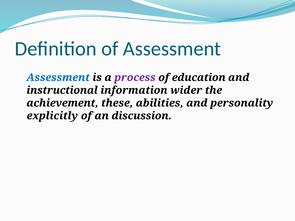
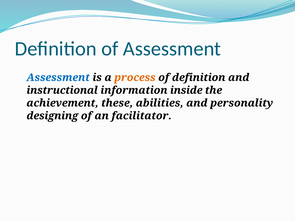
process colour: purple -> orange
of education: education -> definition
wider: wider -> inside
explicitly: explicitly -> designing
discussion: discussion -> facilitator
